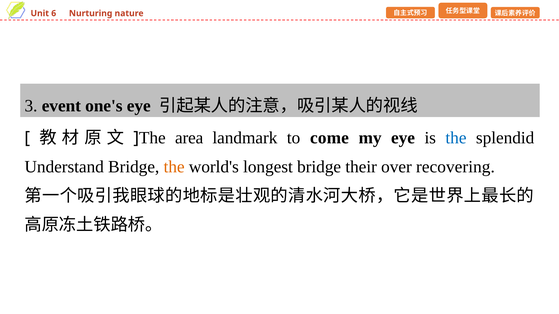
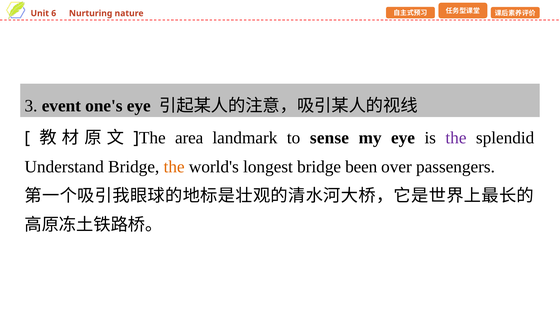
come: come -> sense
the at (456, 138) colour: blue -> purple
their: their -> been
recovering: recovering -> passengers
